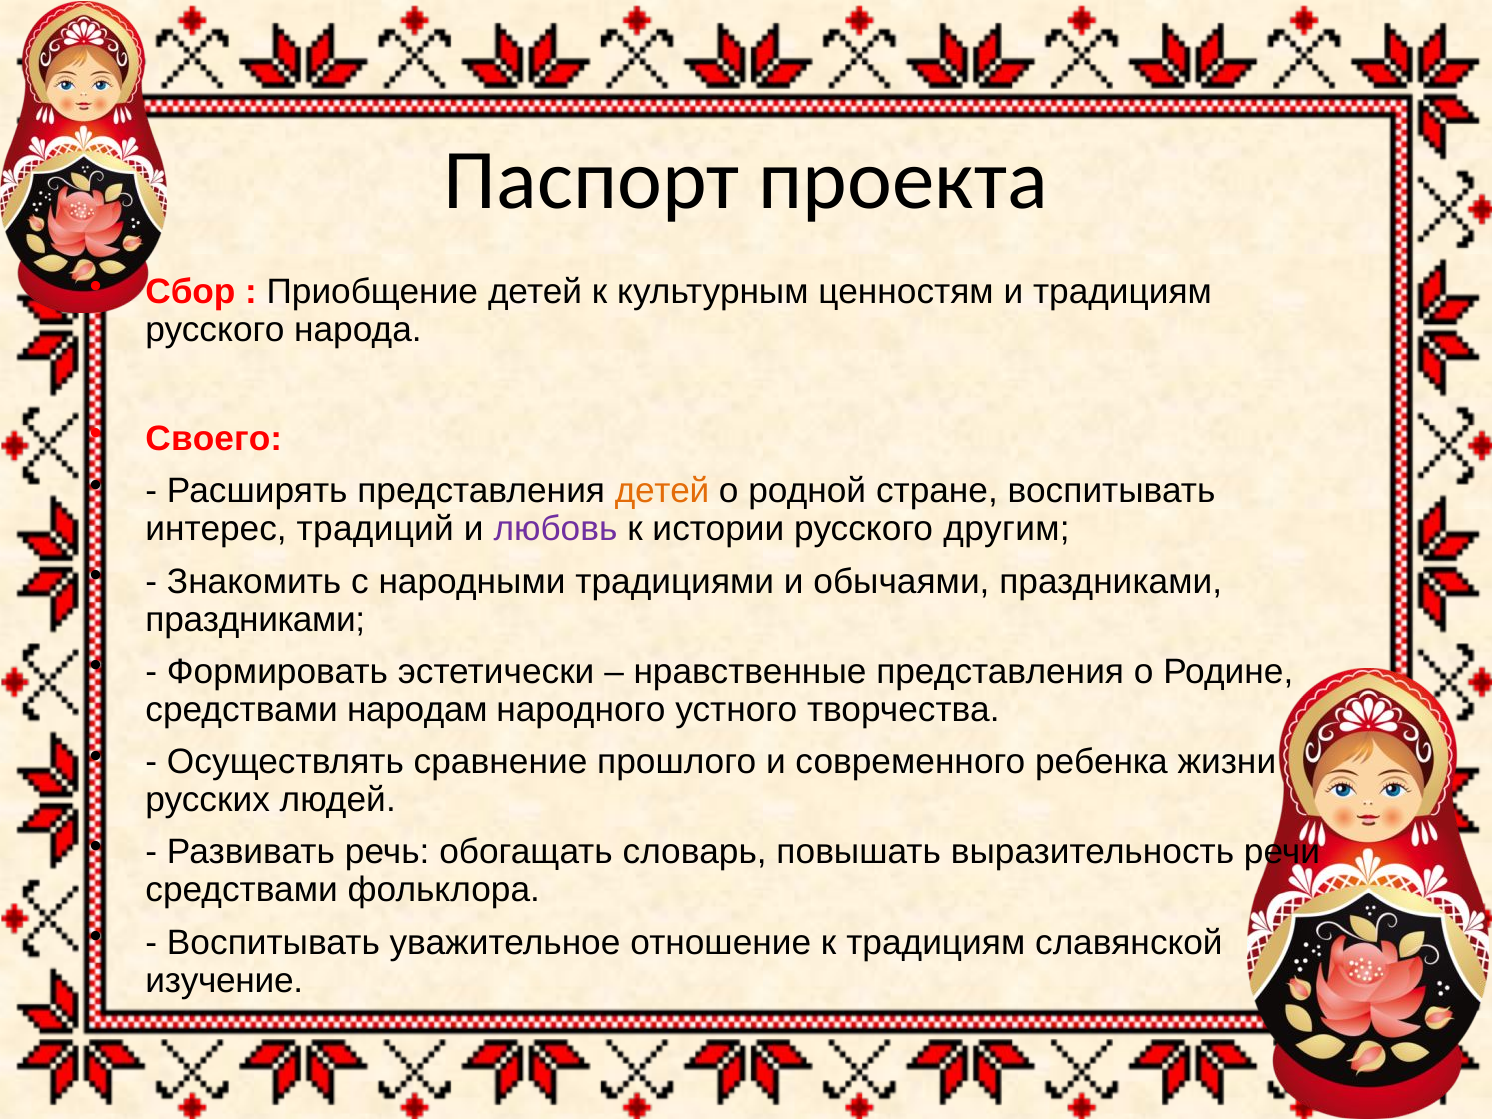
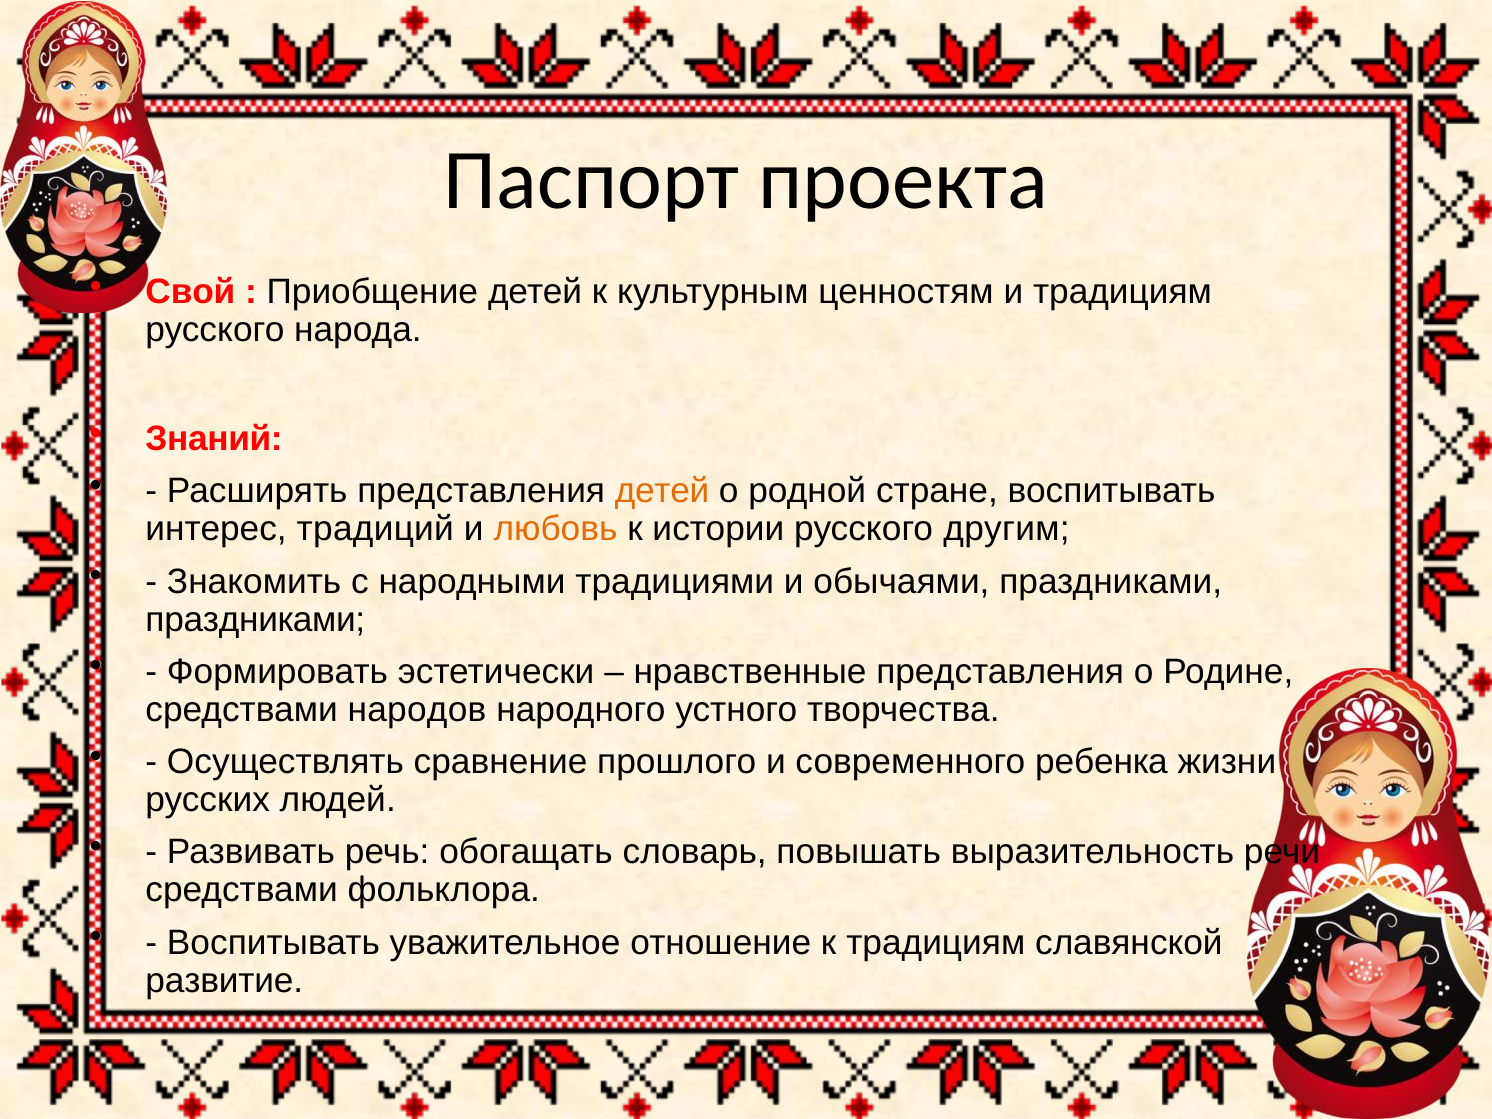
Сбор: Сбор -> Свой
Своего: Своего -> Знаний
любовь colour: purple -> orange
народам: народам -> народов
изучение: изучение -> развитие
